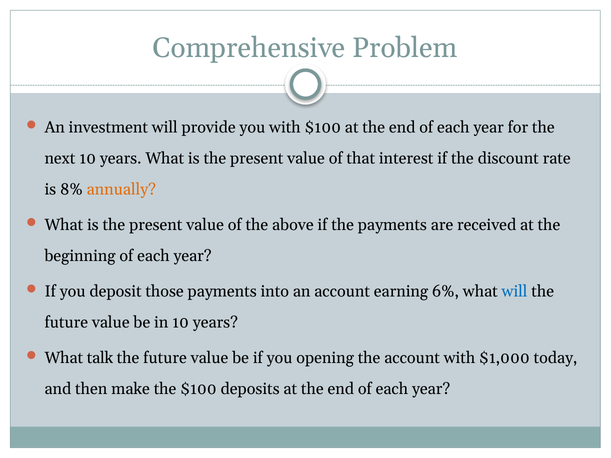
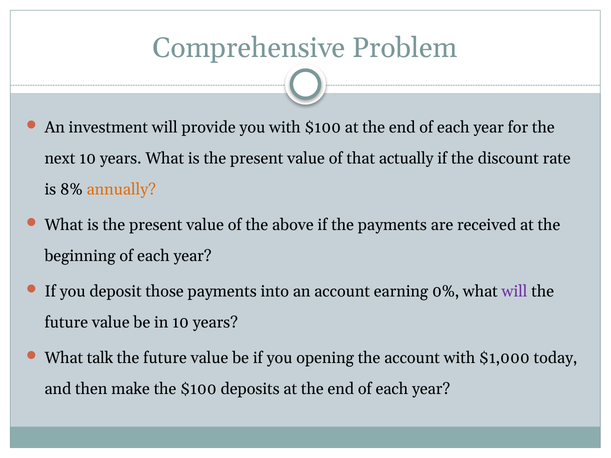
interest: interest -> actually
6%: 6% -> 0%
will at (515, 292) colour: blue -> purple
